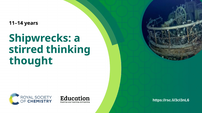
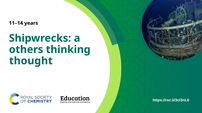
stirred: stirred -> others
